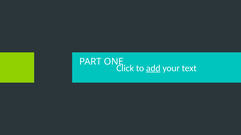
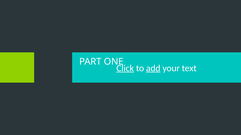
Click underline: none -> present
